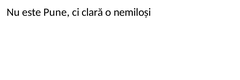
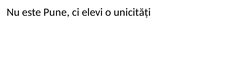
clară: clară -> elevi
nemiloși: nemiloși -> unicități
